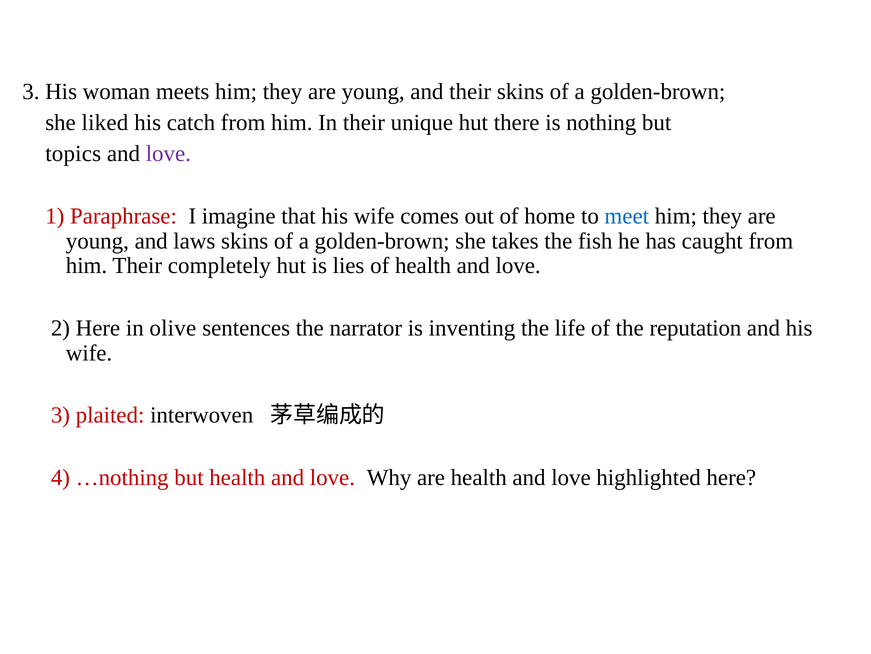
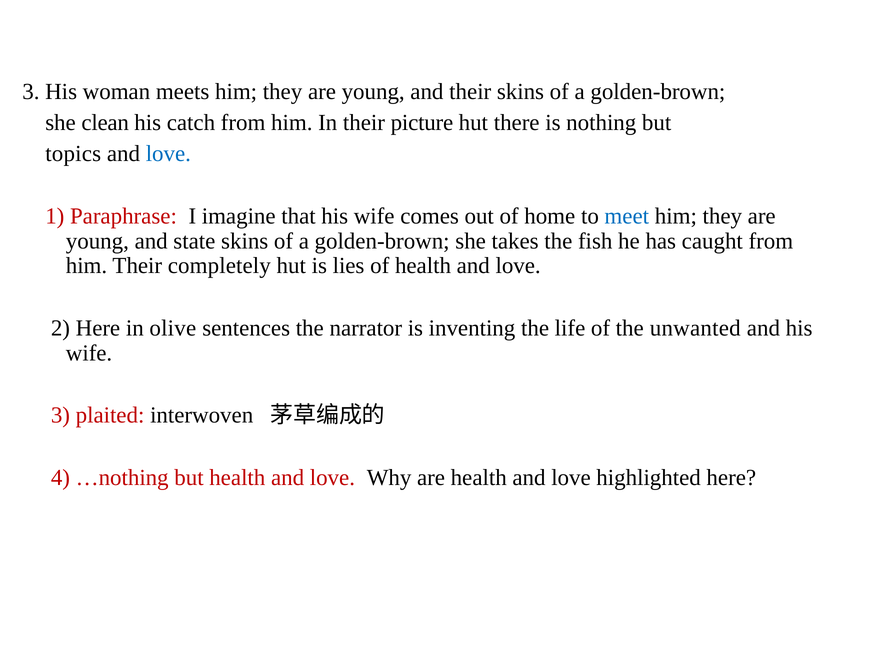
liked: liked -> clean
unique: unique -> picture
love at (168, 154) colour: purple -> blue
laws: laws -> state
reputation: reputation -> unwanted
